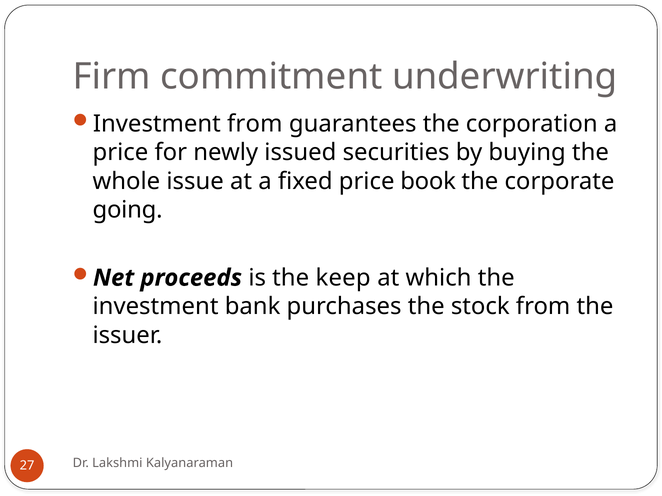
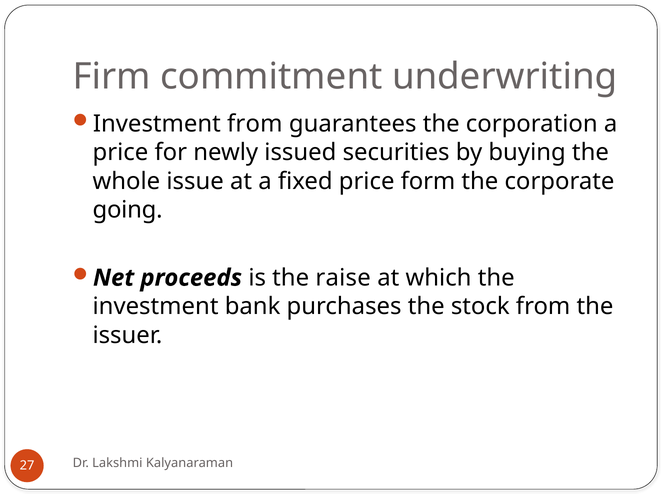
book: book -> form
keep: keep -> raise
